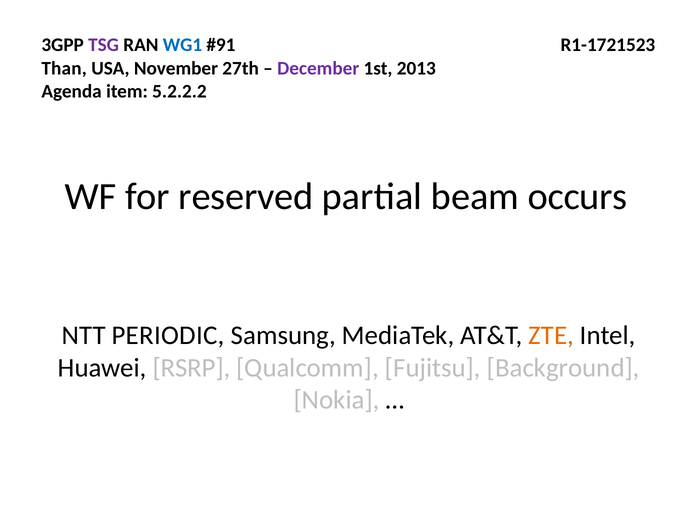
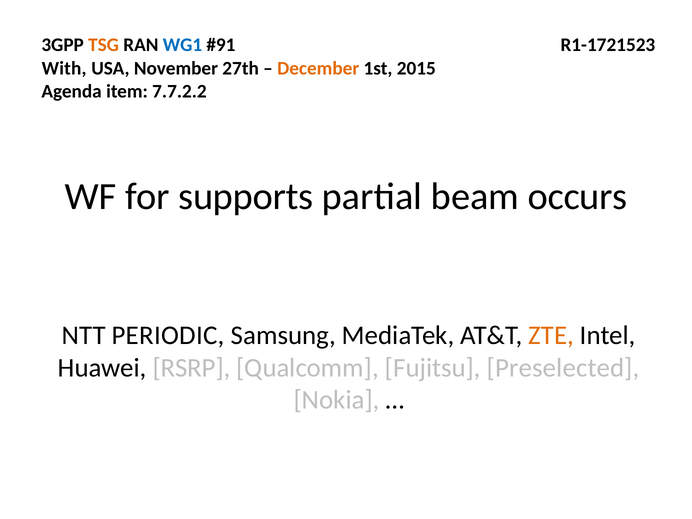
TSG colour: purple -> orange
Than: Than -> With
December colour: purple -> orange
2013: 2013 -> 2015
5.2.2.2: 5.2.2.2 -> 7.7.2.2
reserved: reserved -> supports
Background: Background -> Preselected
